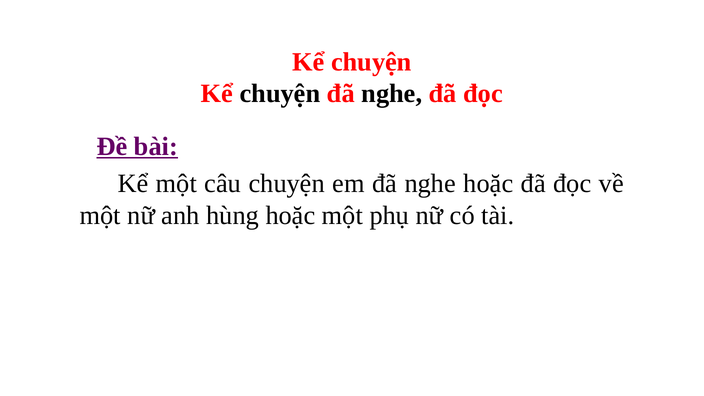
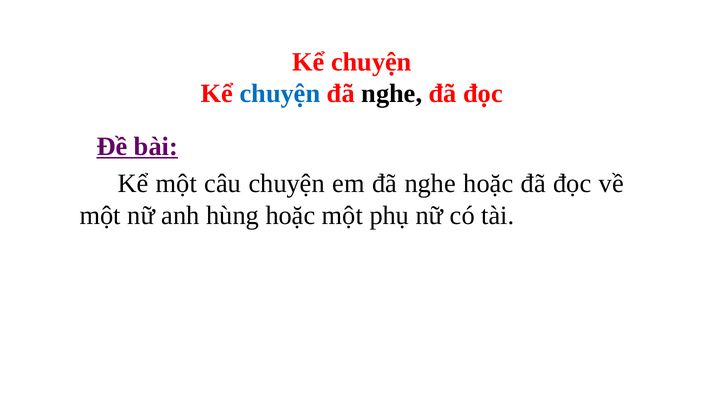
chuyện at (280, 94) colour: black -> blue
